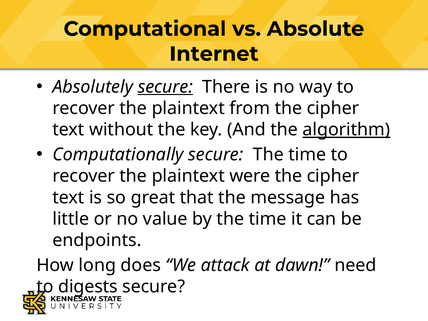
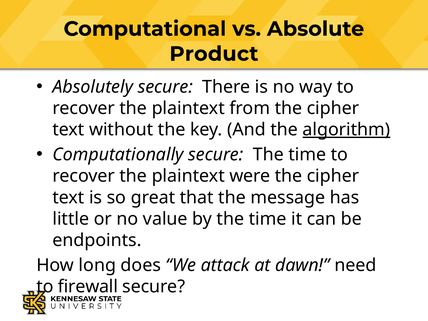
Internet: Internet -> Product
secure at (165, 87) underline: present -> none
digests: digests -> firewall
